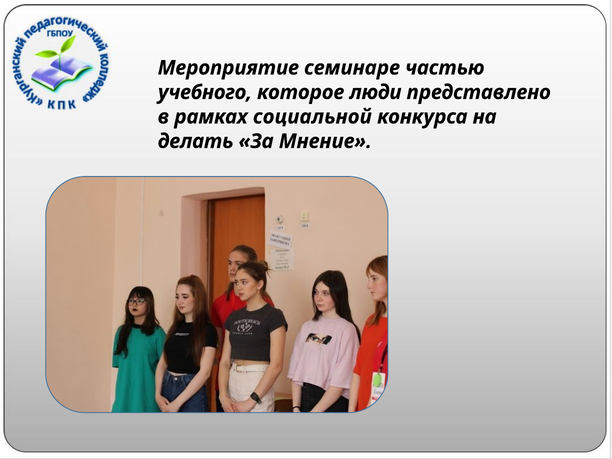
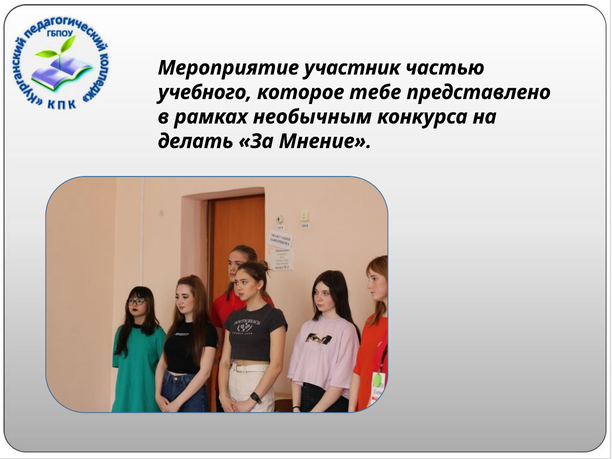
семинаре: семинаре -> участник
люди: люди -> тебе
социальной: социальной -> необычным
